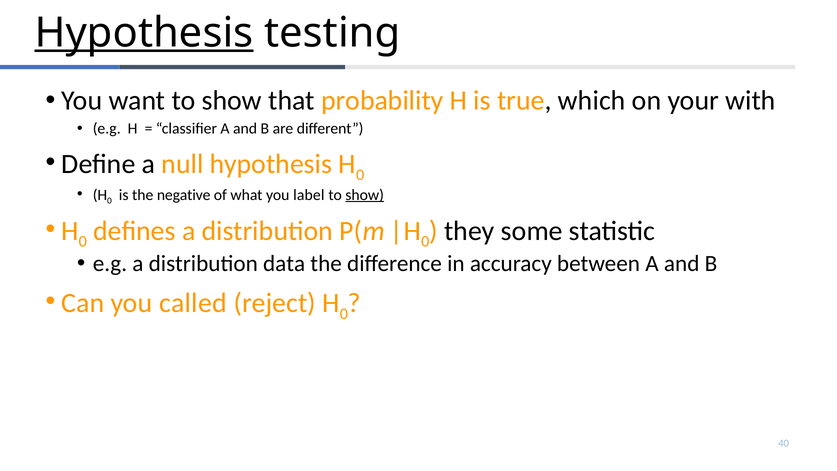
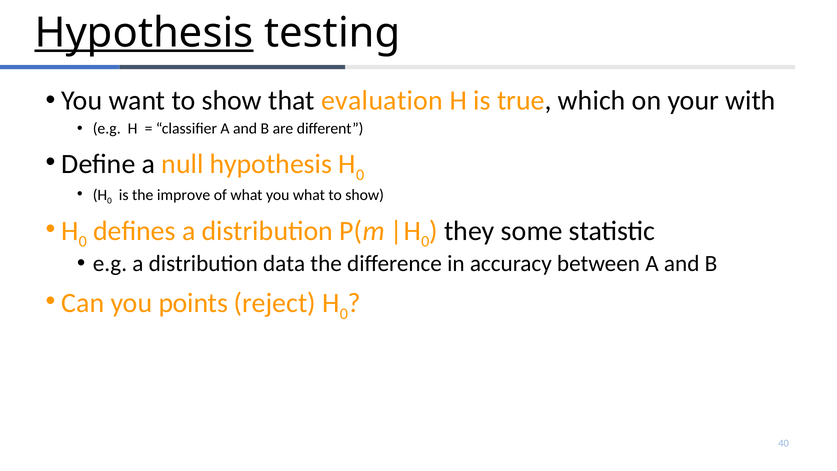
probability: probability -> evaluation
negative: negative -> improve
you label: label -> what
show at (365, 195) underline: present -> none
called: called -> points
